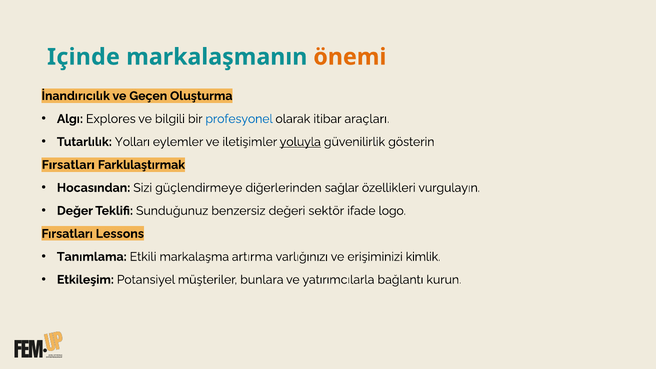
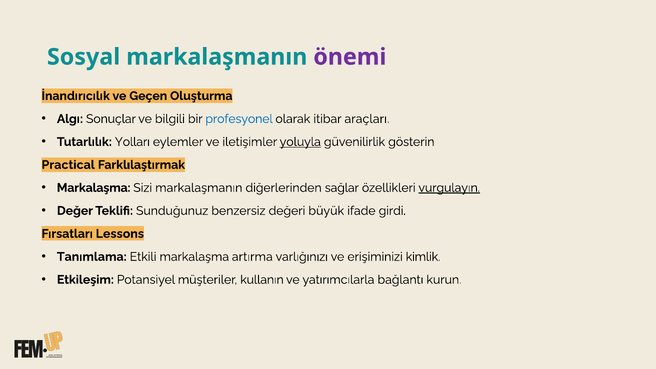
Içinde: Içinde -> Sosyal
önemi colour: orange -> purple
Explores: Explores -> Sonuçlar
Fırsatları at (68, 165): Fırsatları -> Practical
Hocasından at (94, 188): Hocasından -> Markalaşma
Sizi güçlendirmeye: güçlendirmeye -> markalaşmanın
vurgulayın underline: none -> present
sektör: sektör -> büyük
logo: logo -> girdi
bunlara: bunlara -> kullanın
